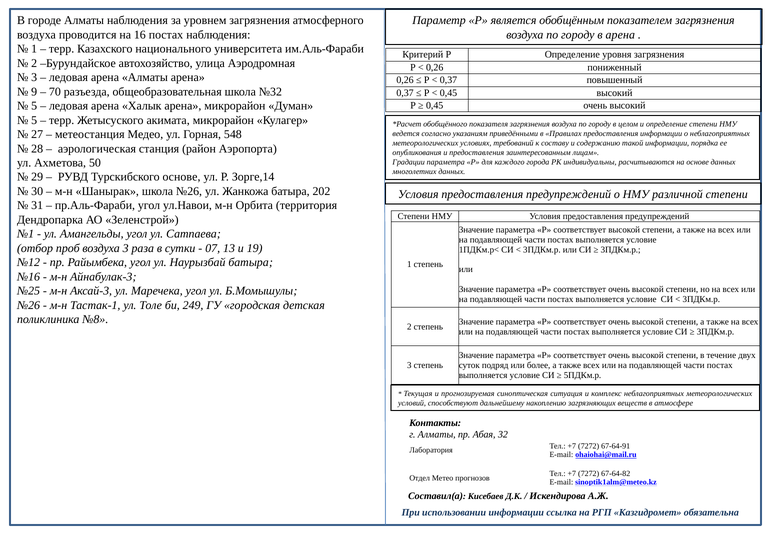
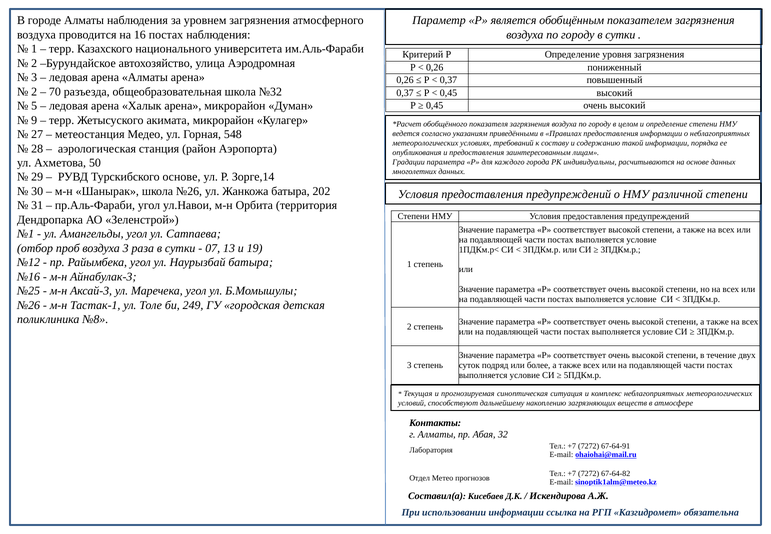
городу в арена: арена -> сутки
9 at (34, 92): 9 -> 2
5 at (34, 120): 5 -> 9
